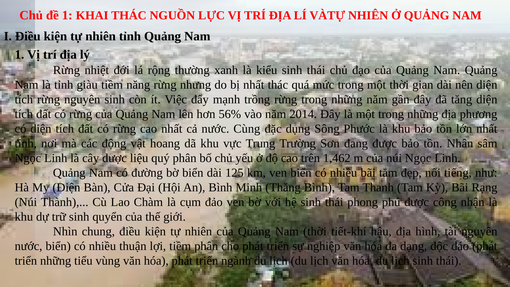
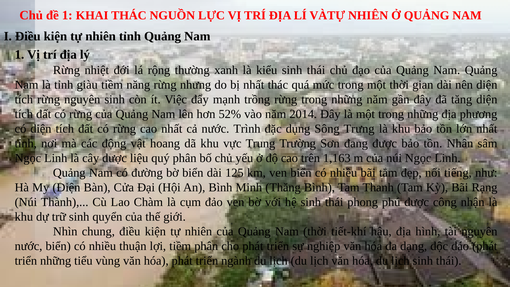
56%: 56% -> 52%
Cùng: Cùng -> Trình
Phước: Phước -> Trưng
1,462: 1,462 -> 1,163
